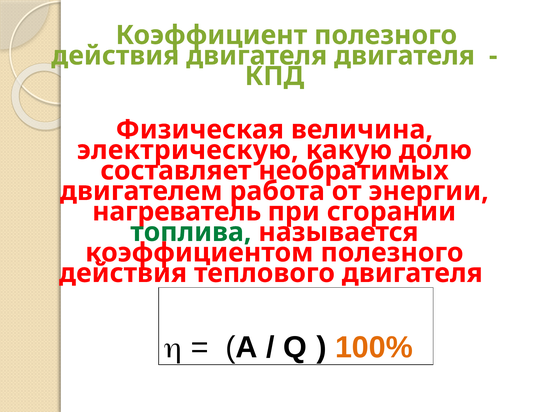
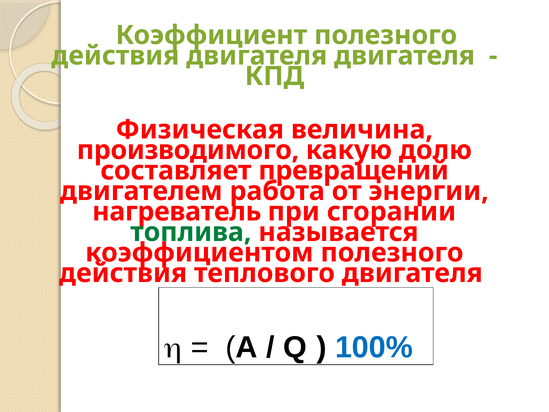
электрическую: электрическую -> производимого
необратимых: необратимых -> превращений
100% colour: orange -> blue
